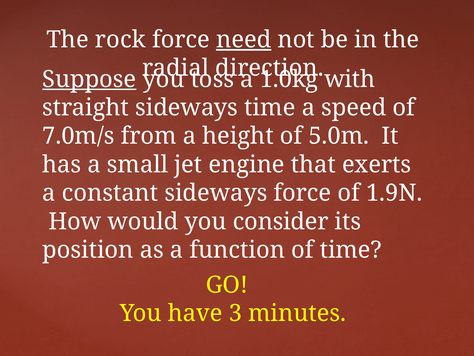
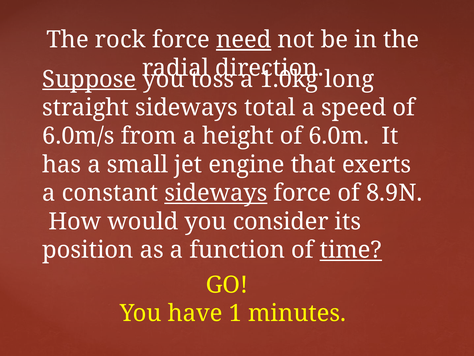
with: with -> long
sideways time: time -> total
7.0m/s: 7.0m/s -> 6.0m/s
5.0m: 5.0m -> 6.0m
sideways at (216, 193) underline: none -> present
1.9N: 1.9N -> 8.9N
time at (351, 250) underline: none -> present
3: 3 -> 1
